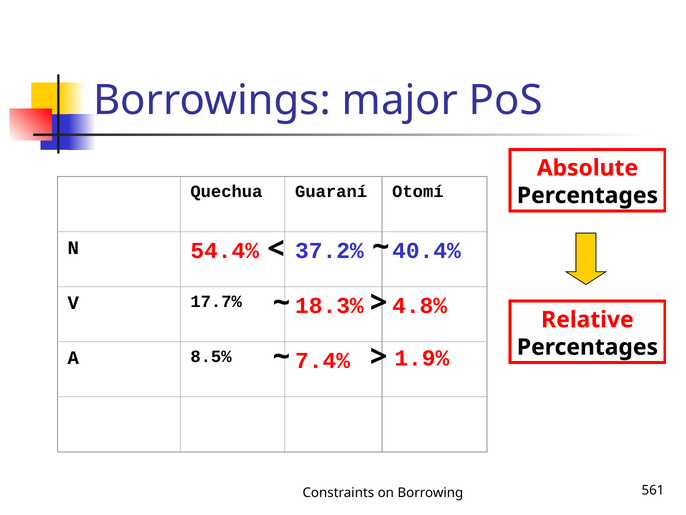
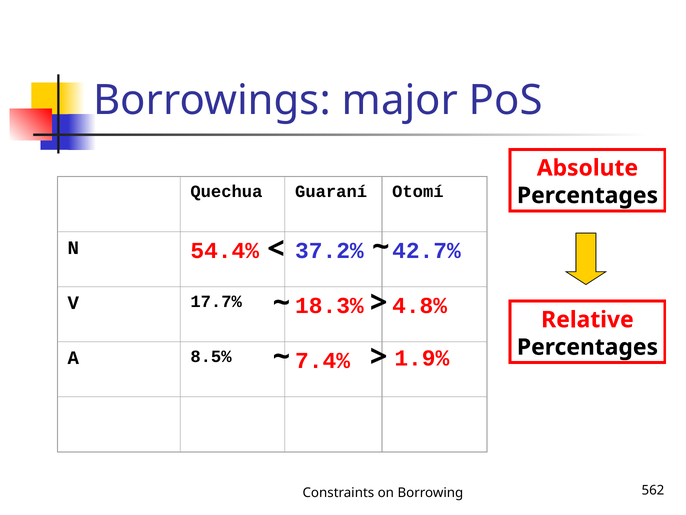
40.4%: 40.4% -> 42.7%
561: 561 -> 562
